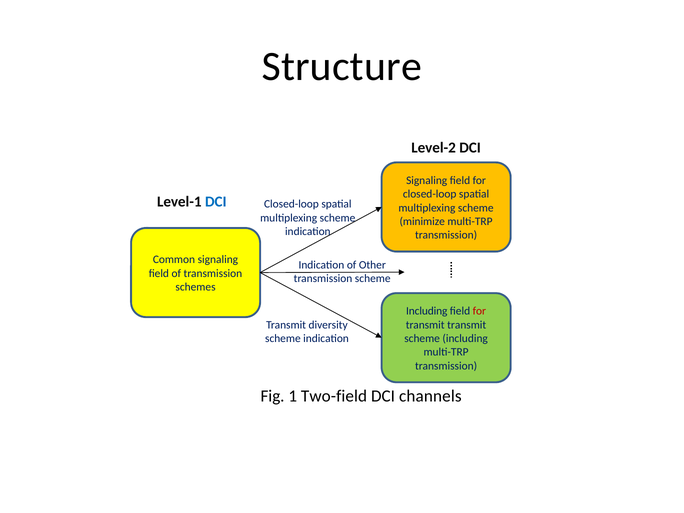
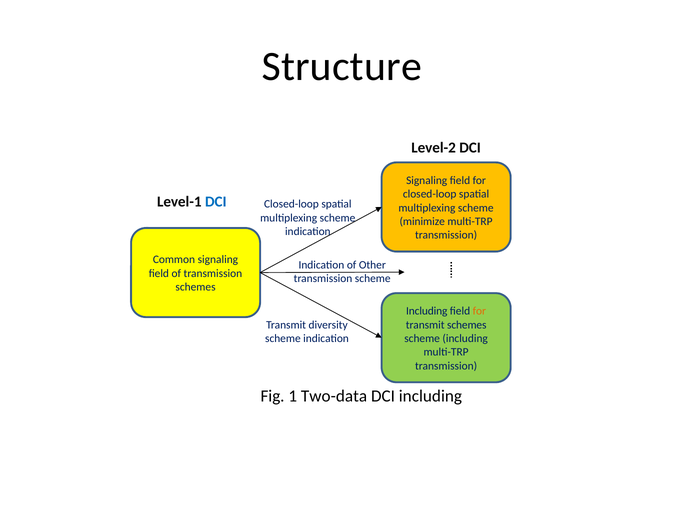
for at (479, 311) colour: red -> orange
transmit transmit: transmit -> schemes
Two-field: Two-field -> Two-data
DCI channels: channels -> including
